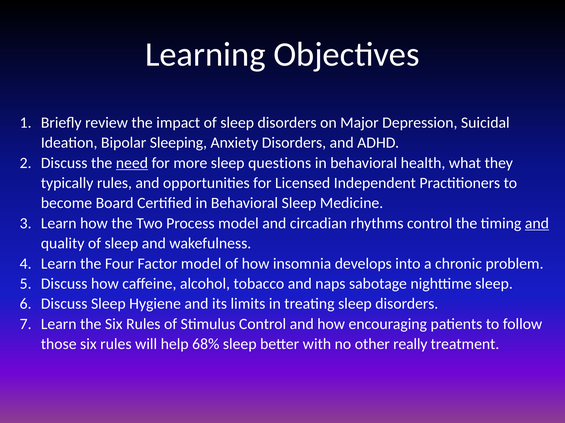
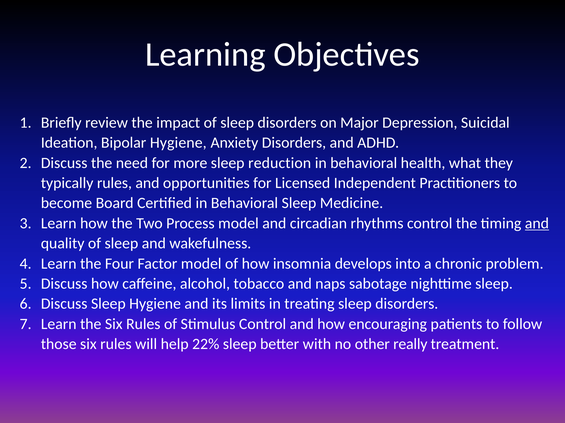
Bipolar Sleeping: Sleeping -> Hygiene
need underline: present -> none
questions: questions -> reduction
68%: 68% -> 22%
